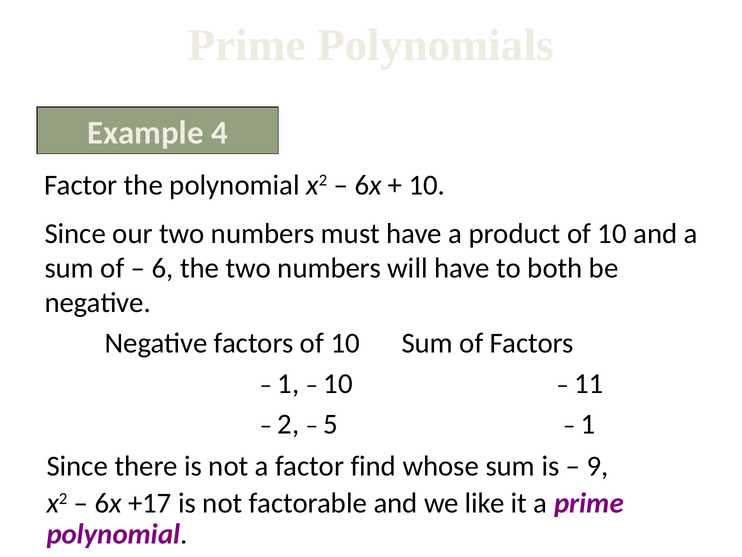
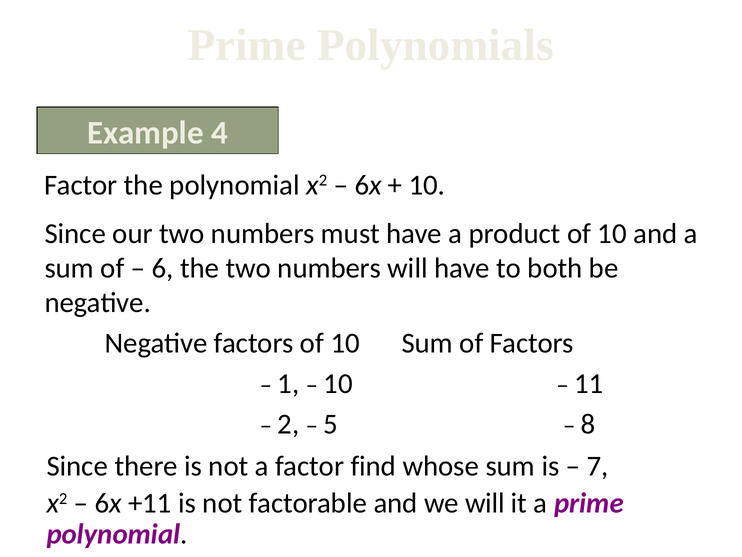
1 at (588, 424): 1 -> 8
9: 9 -> 7
+17: +17 -> +11
we like: like -> will
